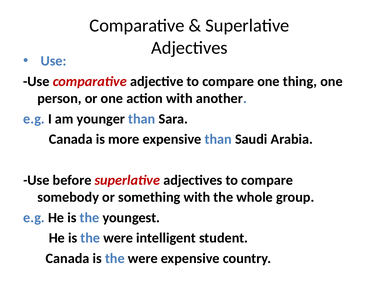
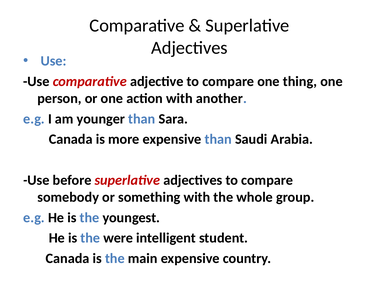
Canada is the were: were -> main
